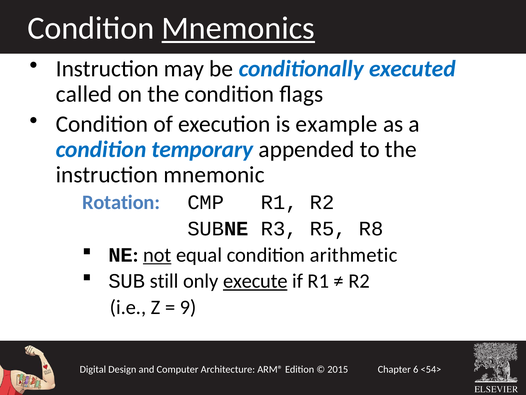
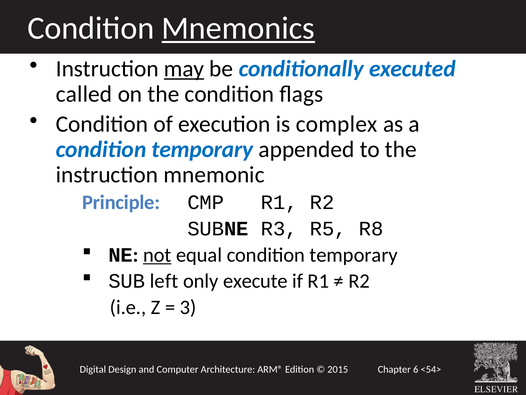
may underline: none -> present
example: example -> complex
Rotation: Rotation -> Principle
equal condition arithmetic: arithmetic -> temporary
still: still -> left
execute underline: present -> none
9: 9 -> 3
